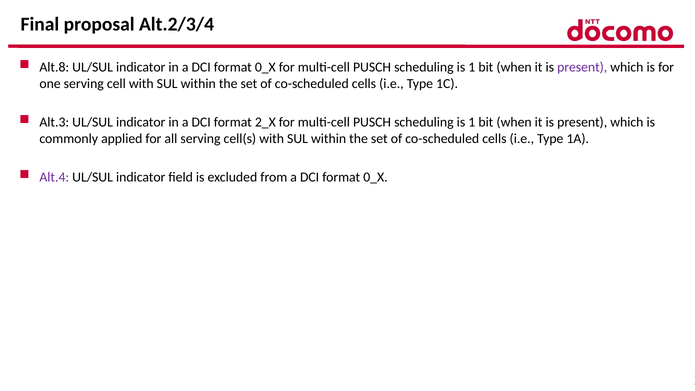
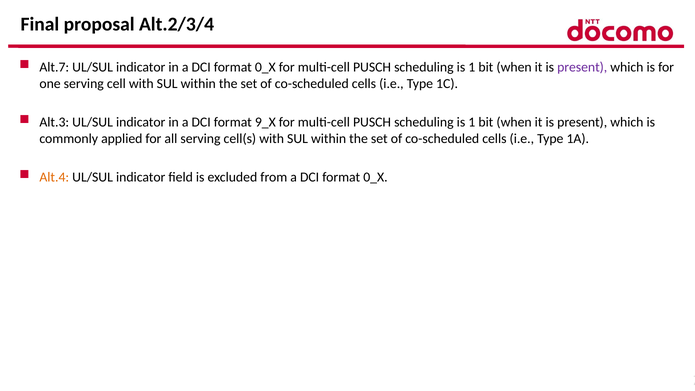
Alt.8: Alt.8 -> Alt.7
2_X: 2_X -> 9_X
Alt.4 colour: purple -> orange
